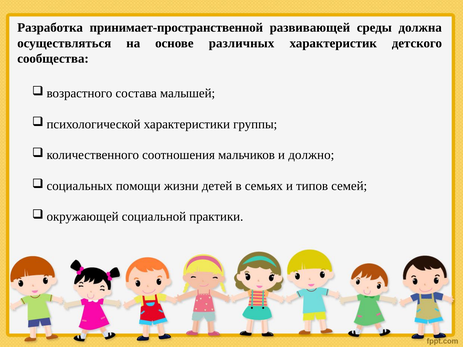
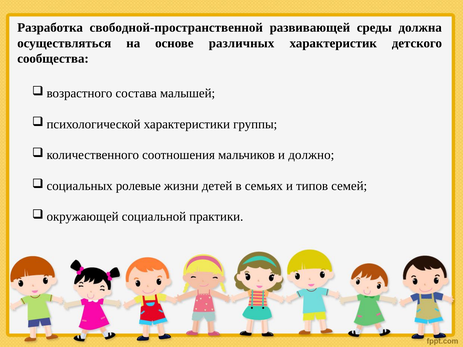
принимает-пространственной: принимает-пространственной -> свободной-пространственной
помощи: помощи -> ролевые
